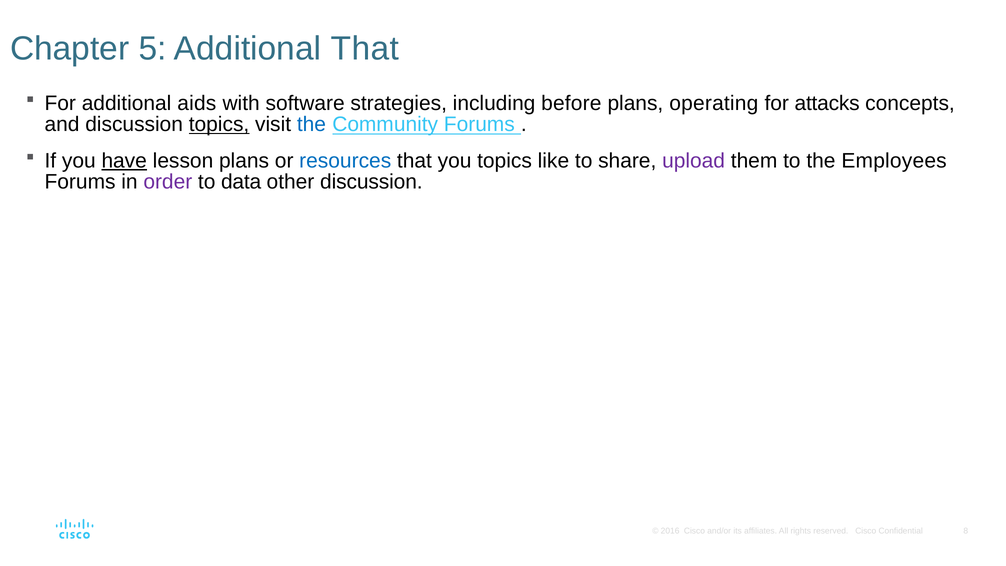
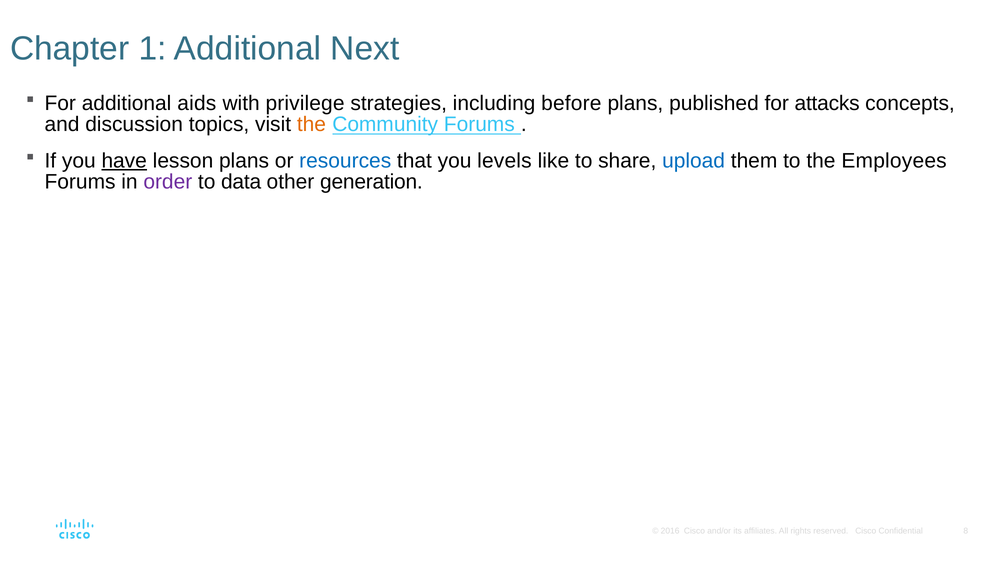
5: 5 -> 1
Additional That: That -> Next
software: software -> privilege
operating: operating -> published
topics at (219, 125) underline: present -> none
the at (311, 125) colour: blue -> orange
you topics: topics -> levels
upload colour: purple -> blue
other discussion: discussion -> generation
